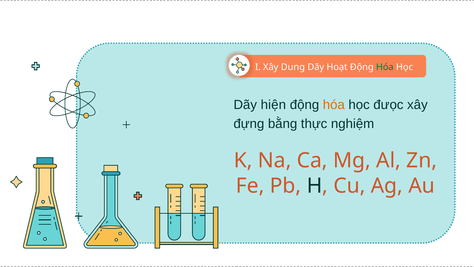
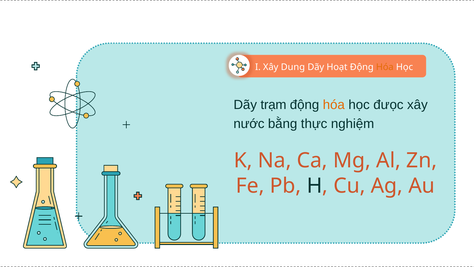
Hóa at (385, 67) colour: green -> orange
hiện: hiện -> trạm
đựng: đựng -> nước
